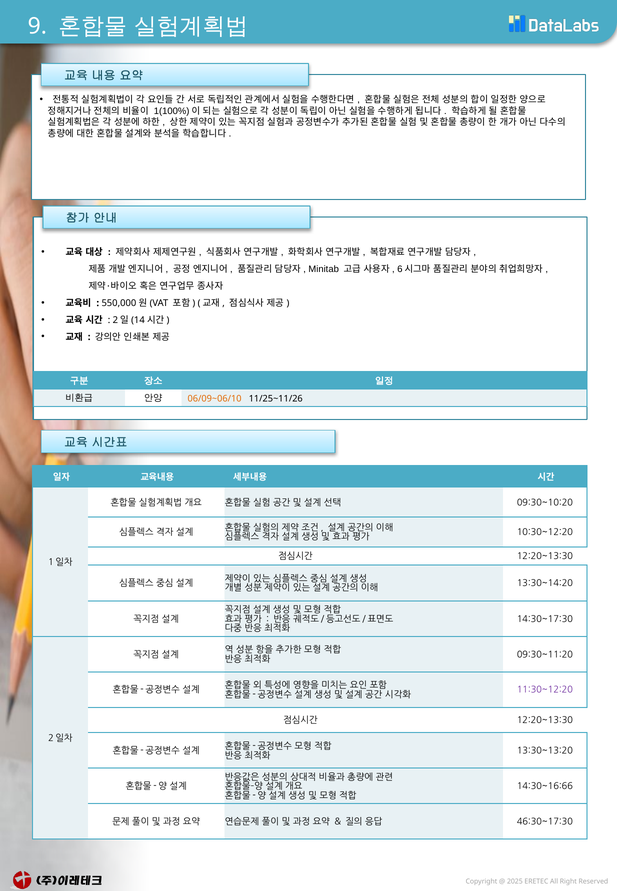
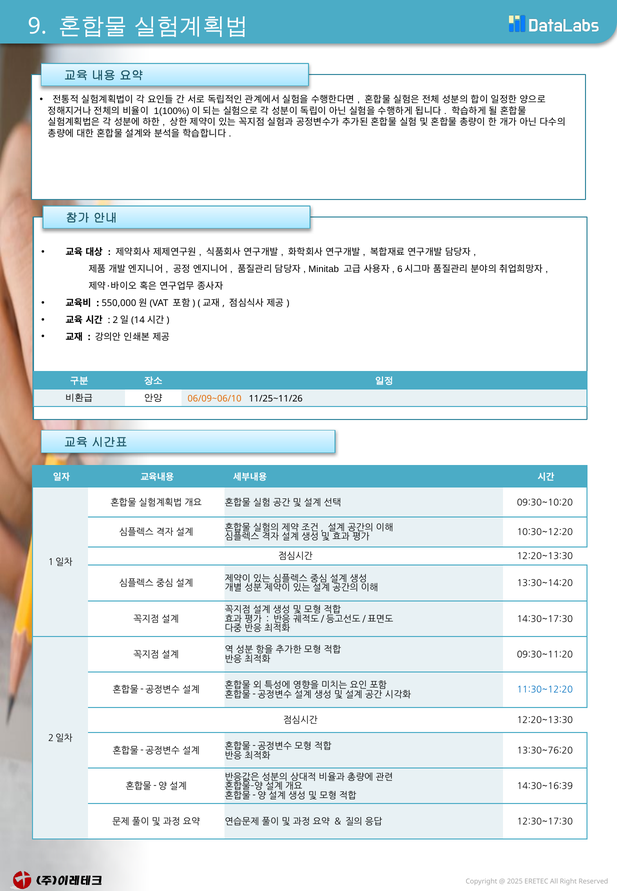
11:30~12:20 colour: purple -> blue
13:30~13:20: 13:30~13:20 -> 13:30~76:20
14:30~16:66: 14:30~16:66 -> 14:30~16:39
46:30~17:30: 46:30~17:30 -> 12:30~17:30
